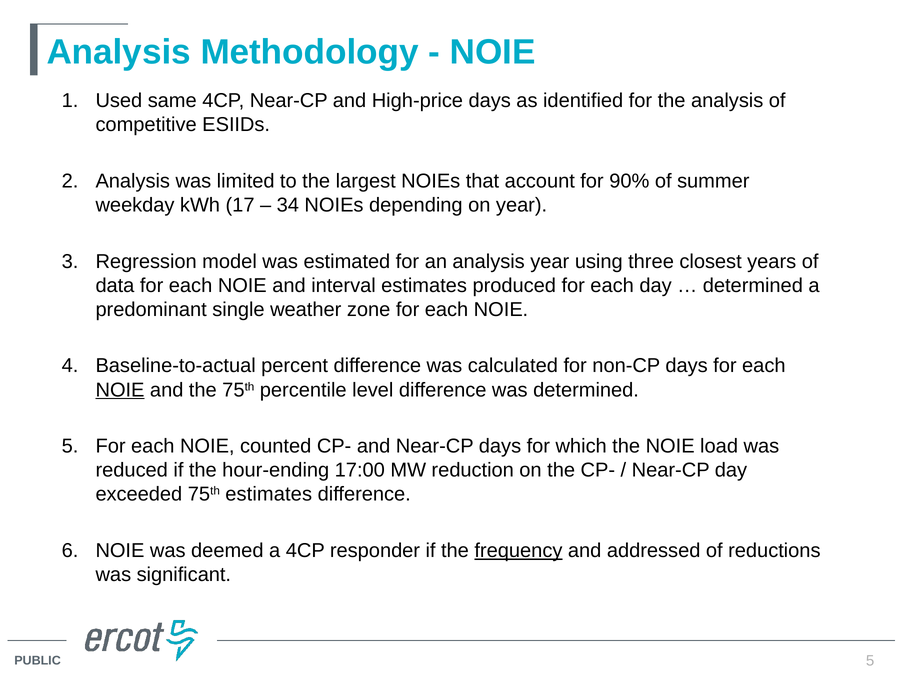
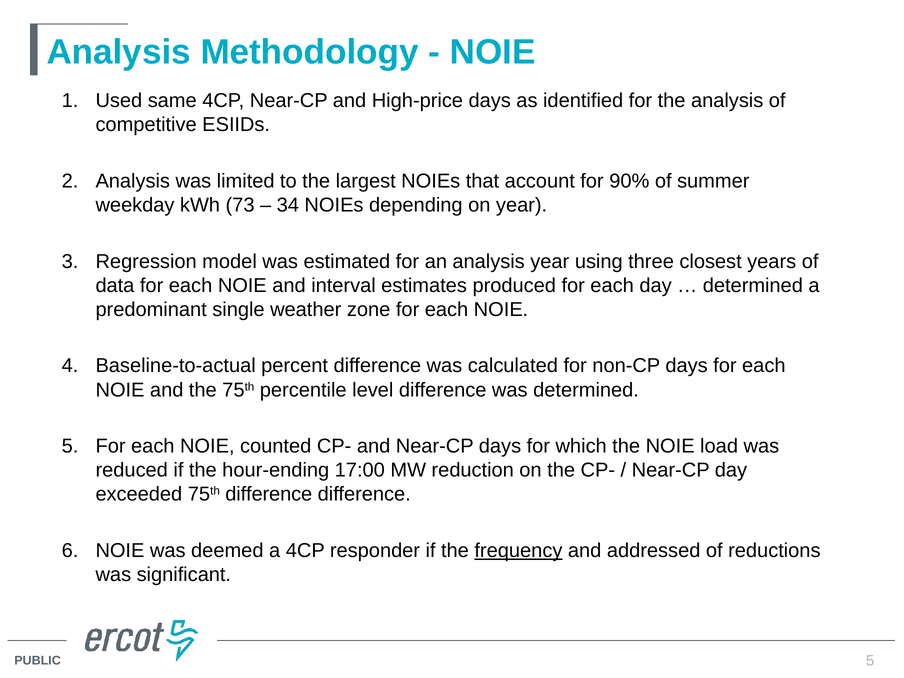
17: 17 -> 73
NOIE at (120, 390) underline: present -> none
75th estimates: estimates -> difference
